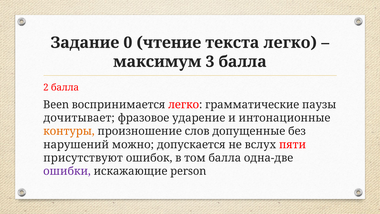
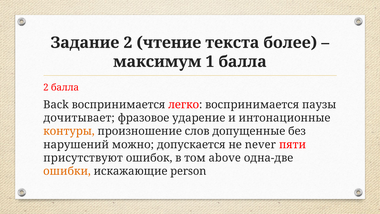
Задание 0: 0 -> 2
текста легко: легко -> более
3: 3 -> 1
Been: Been -> Back
легко грамматические: грамматические -> воспринимается
вслух: вслух -> never
том балла: балла -> above
ошибки colour: purple -> orange
